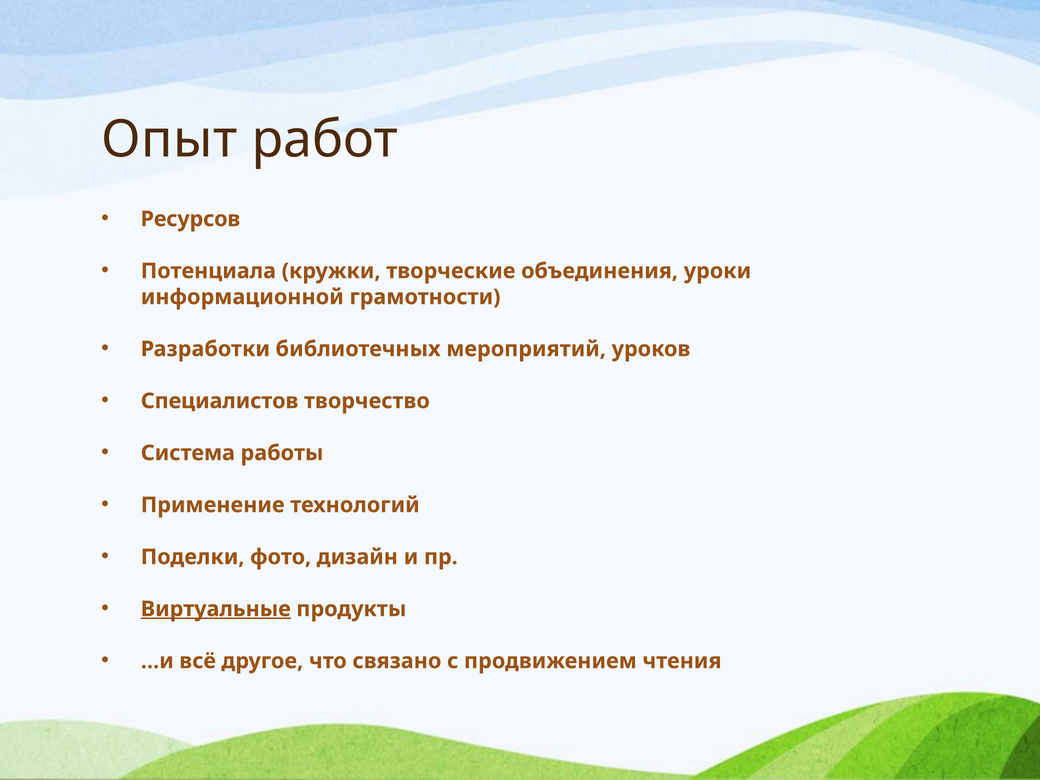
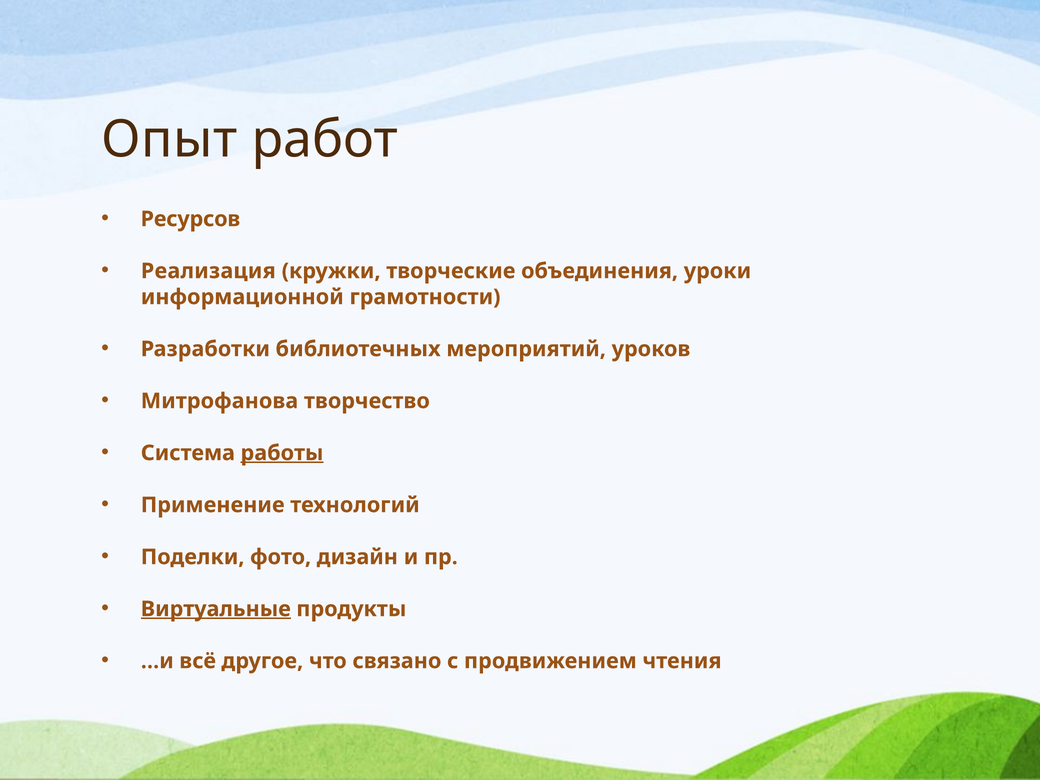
Потенциала: Потенциала -> Реализация
Специалистов: Специалистов -> Митрофанова
работы underline: none -> present
